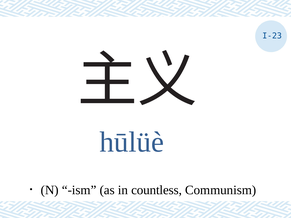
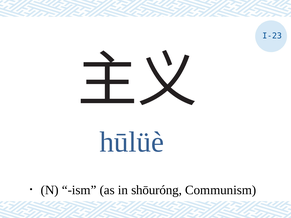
countless: countless -> shōuróng
